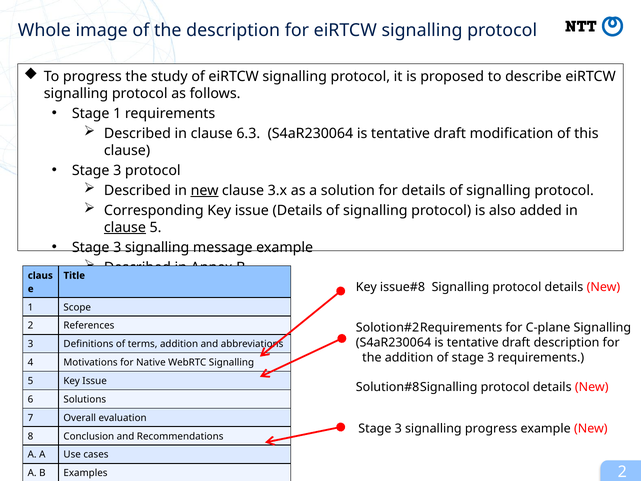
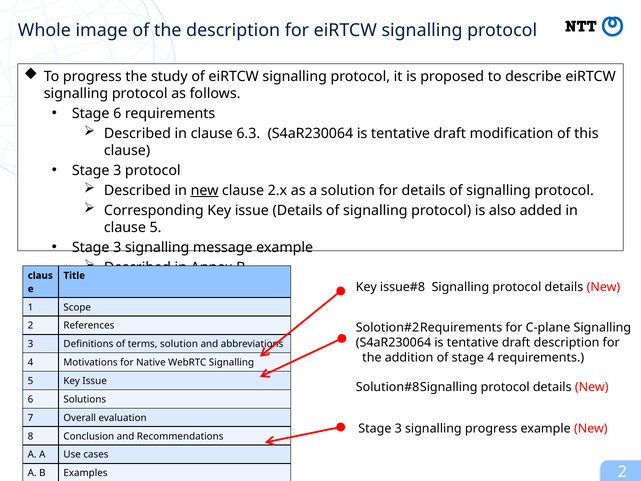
Stage 1: 1 -> 6
3.x: 3.x -> 2.x
clause at (125, 227) underline: present -> none
terms addition: addition -> solution
of stage 3: 3 -> 4
